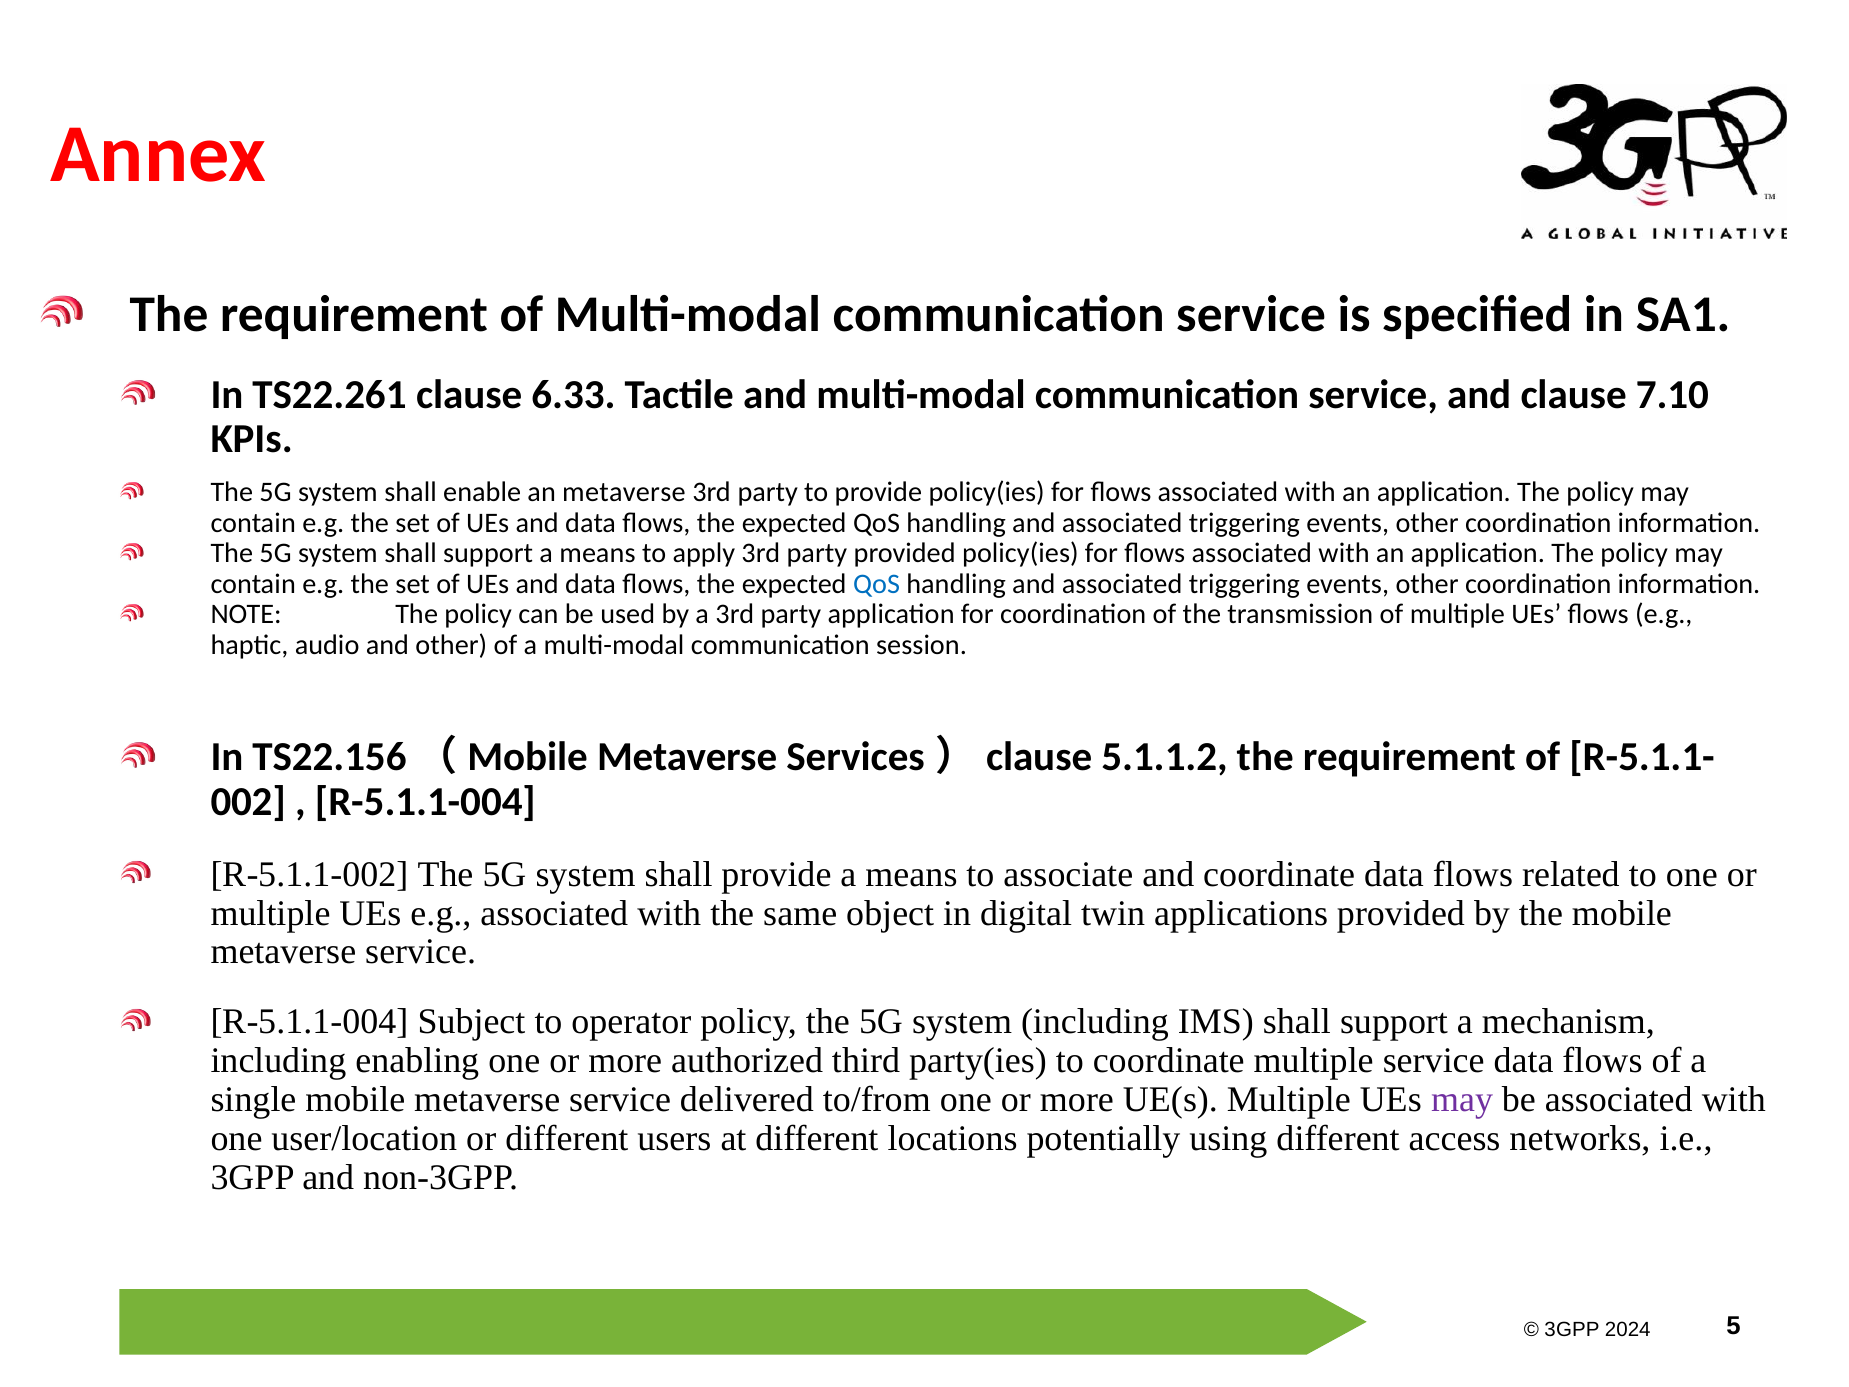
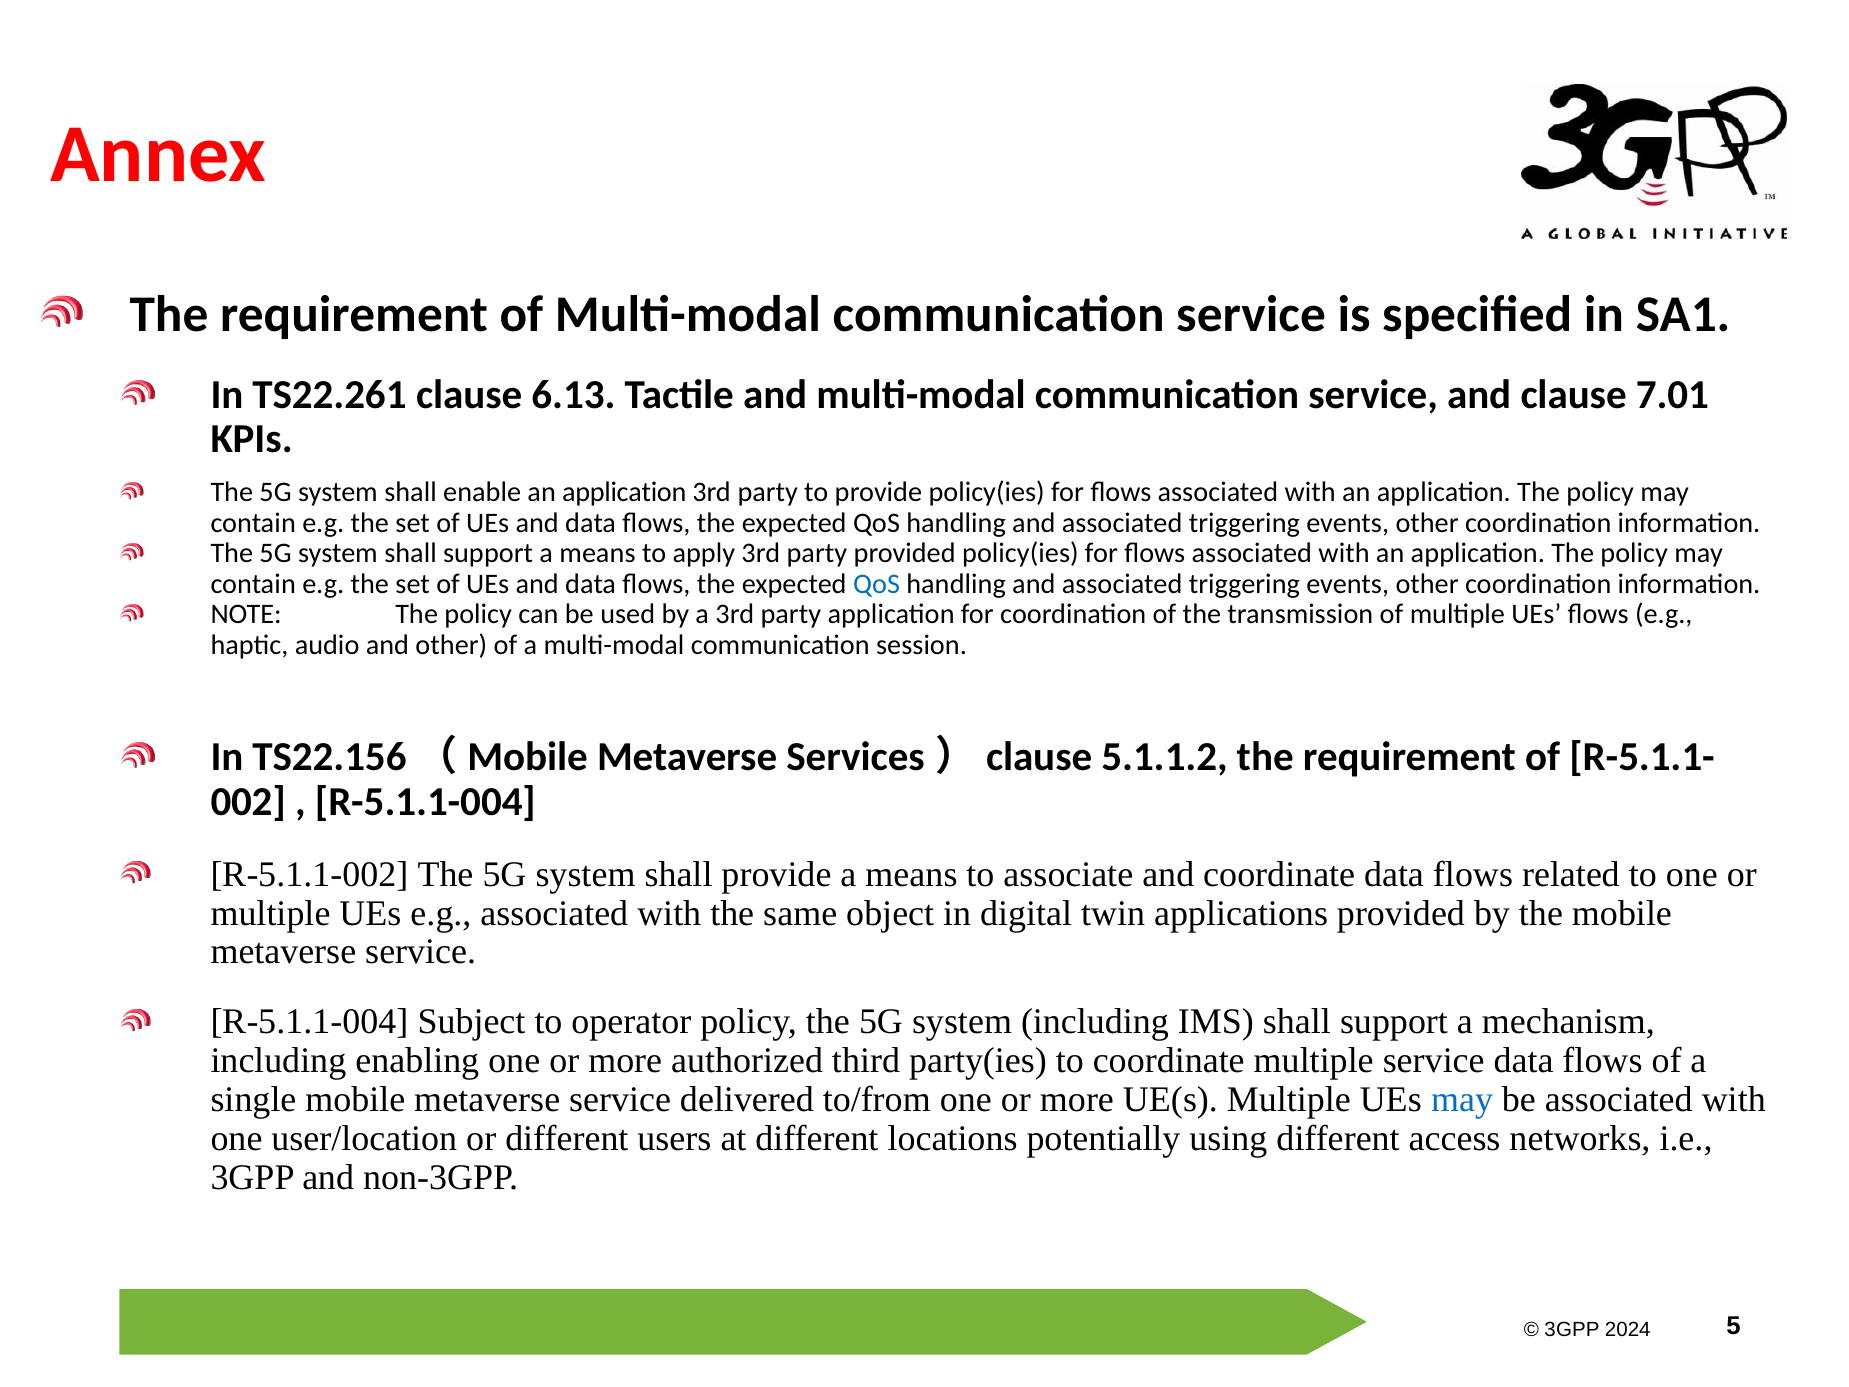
6.33: 6.33 -> 6.13
7.10: 7.10 -> 7.01
enable an metaverse: metaverse -> application
may at (1462, 1099) colour: purple -> blue
